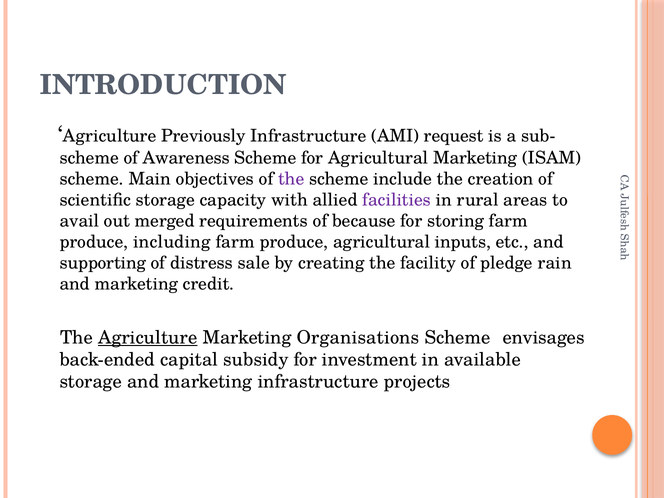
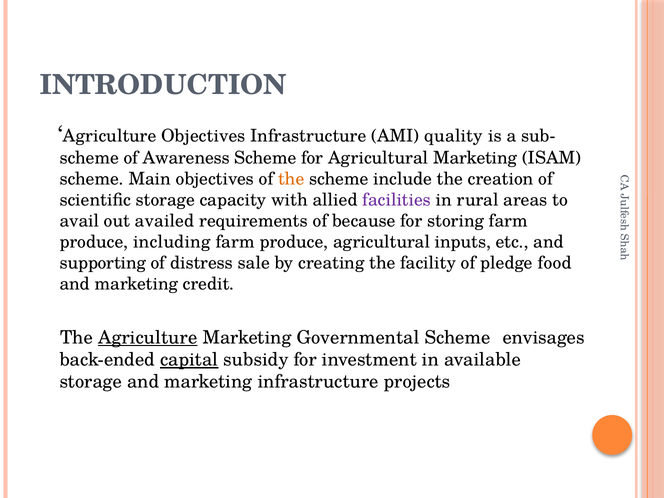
Agriculture Previously: Previously -> Objectives
request: request -> quality
the at (291, 179) colour: purple -> orange
merged: merged -> availed
rain: rain -> food
Organisations: Organisations -> Governmental
capital underline: none -> present
